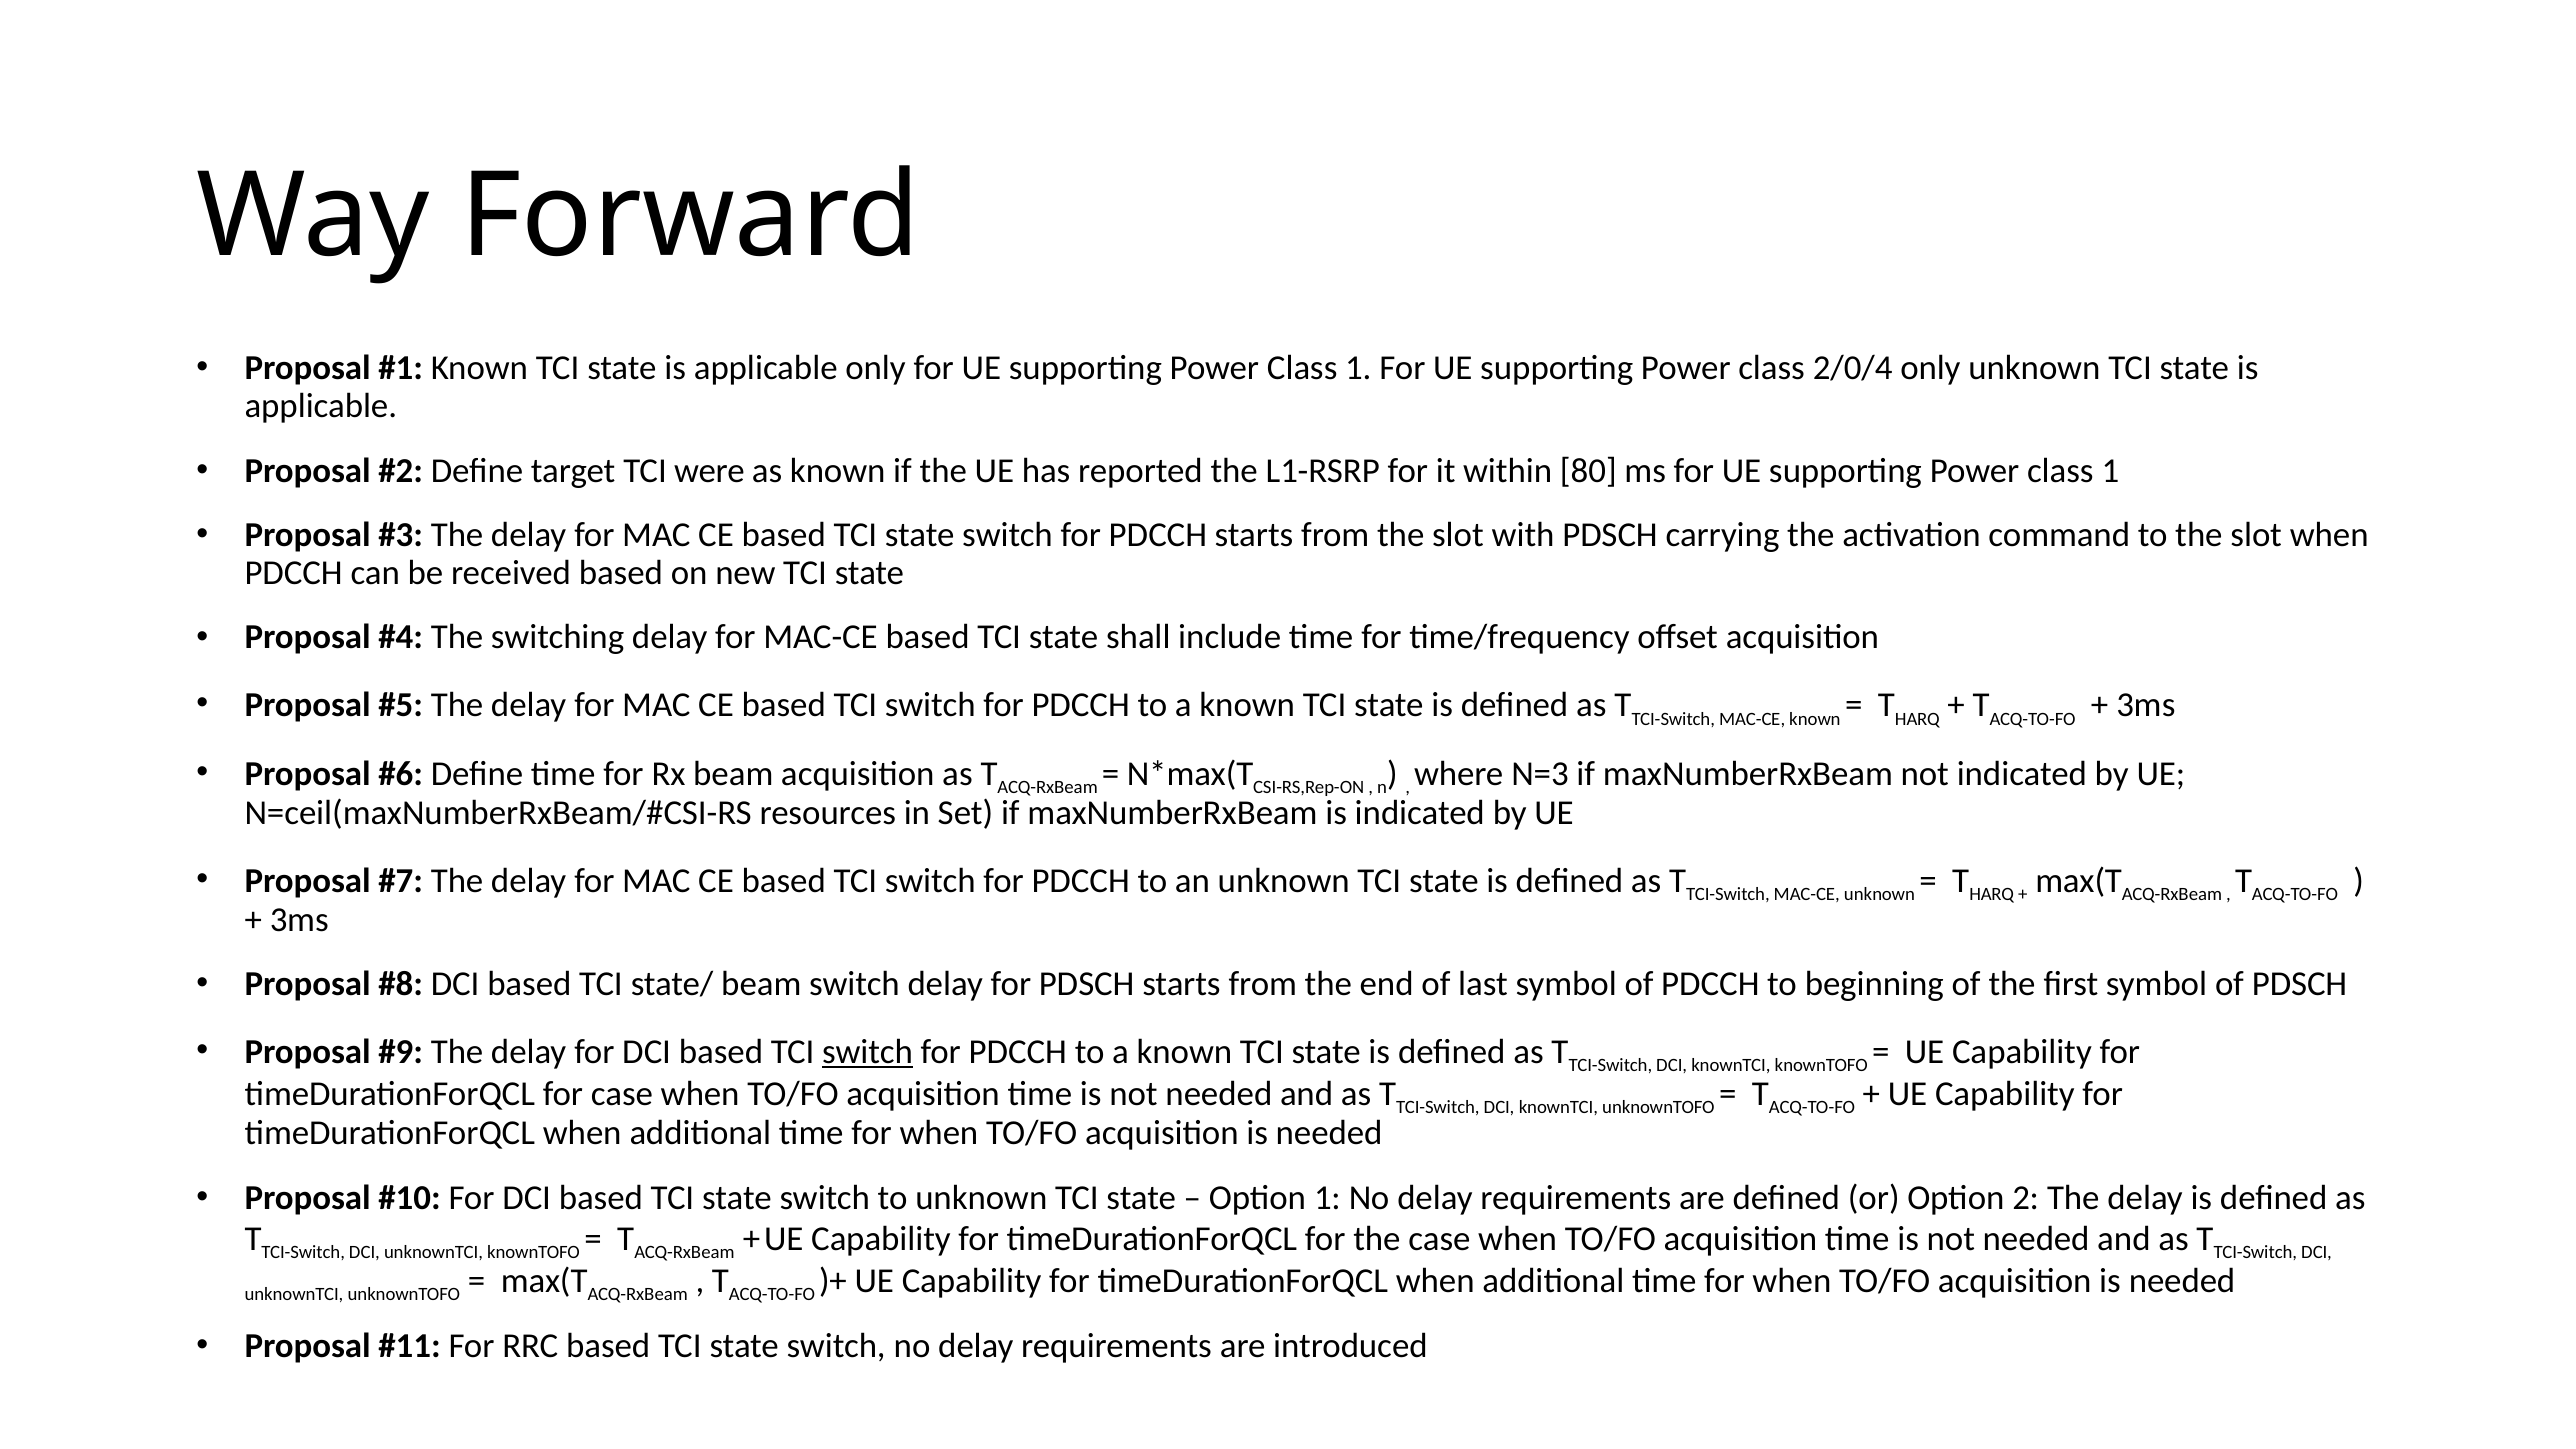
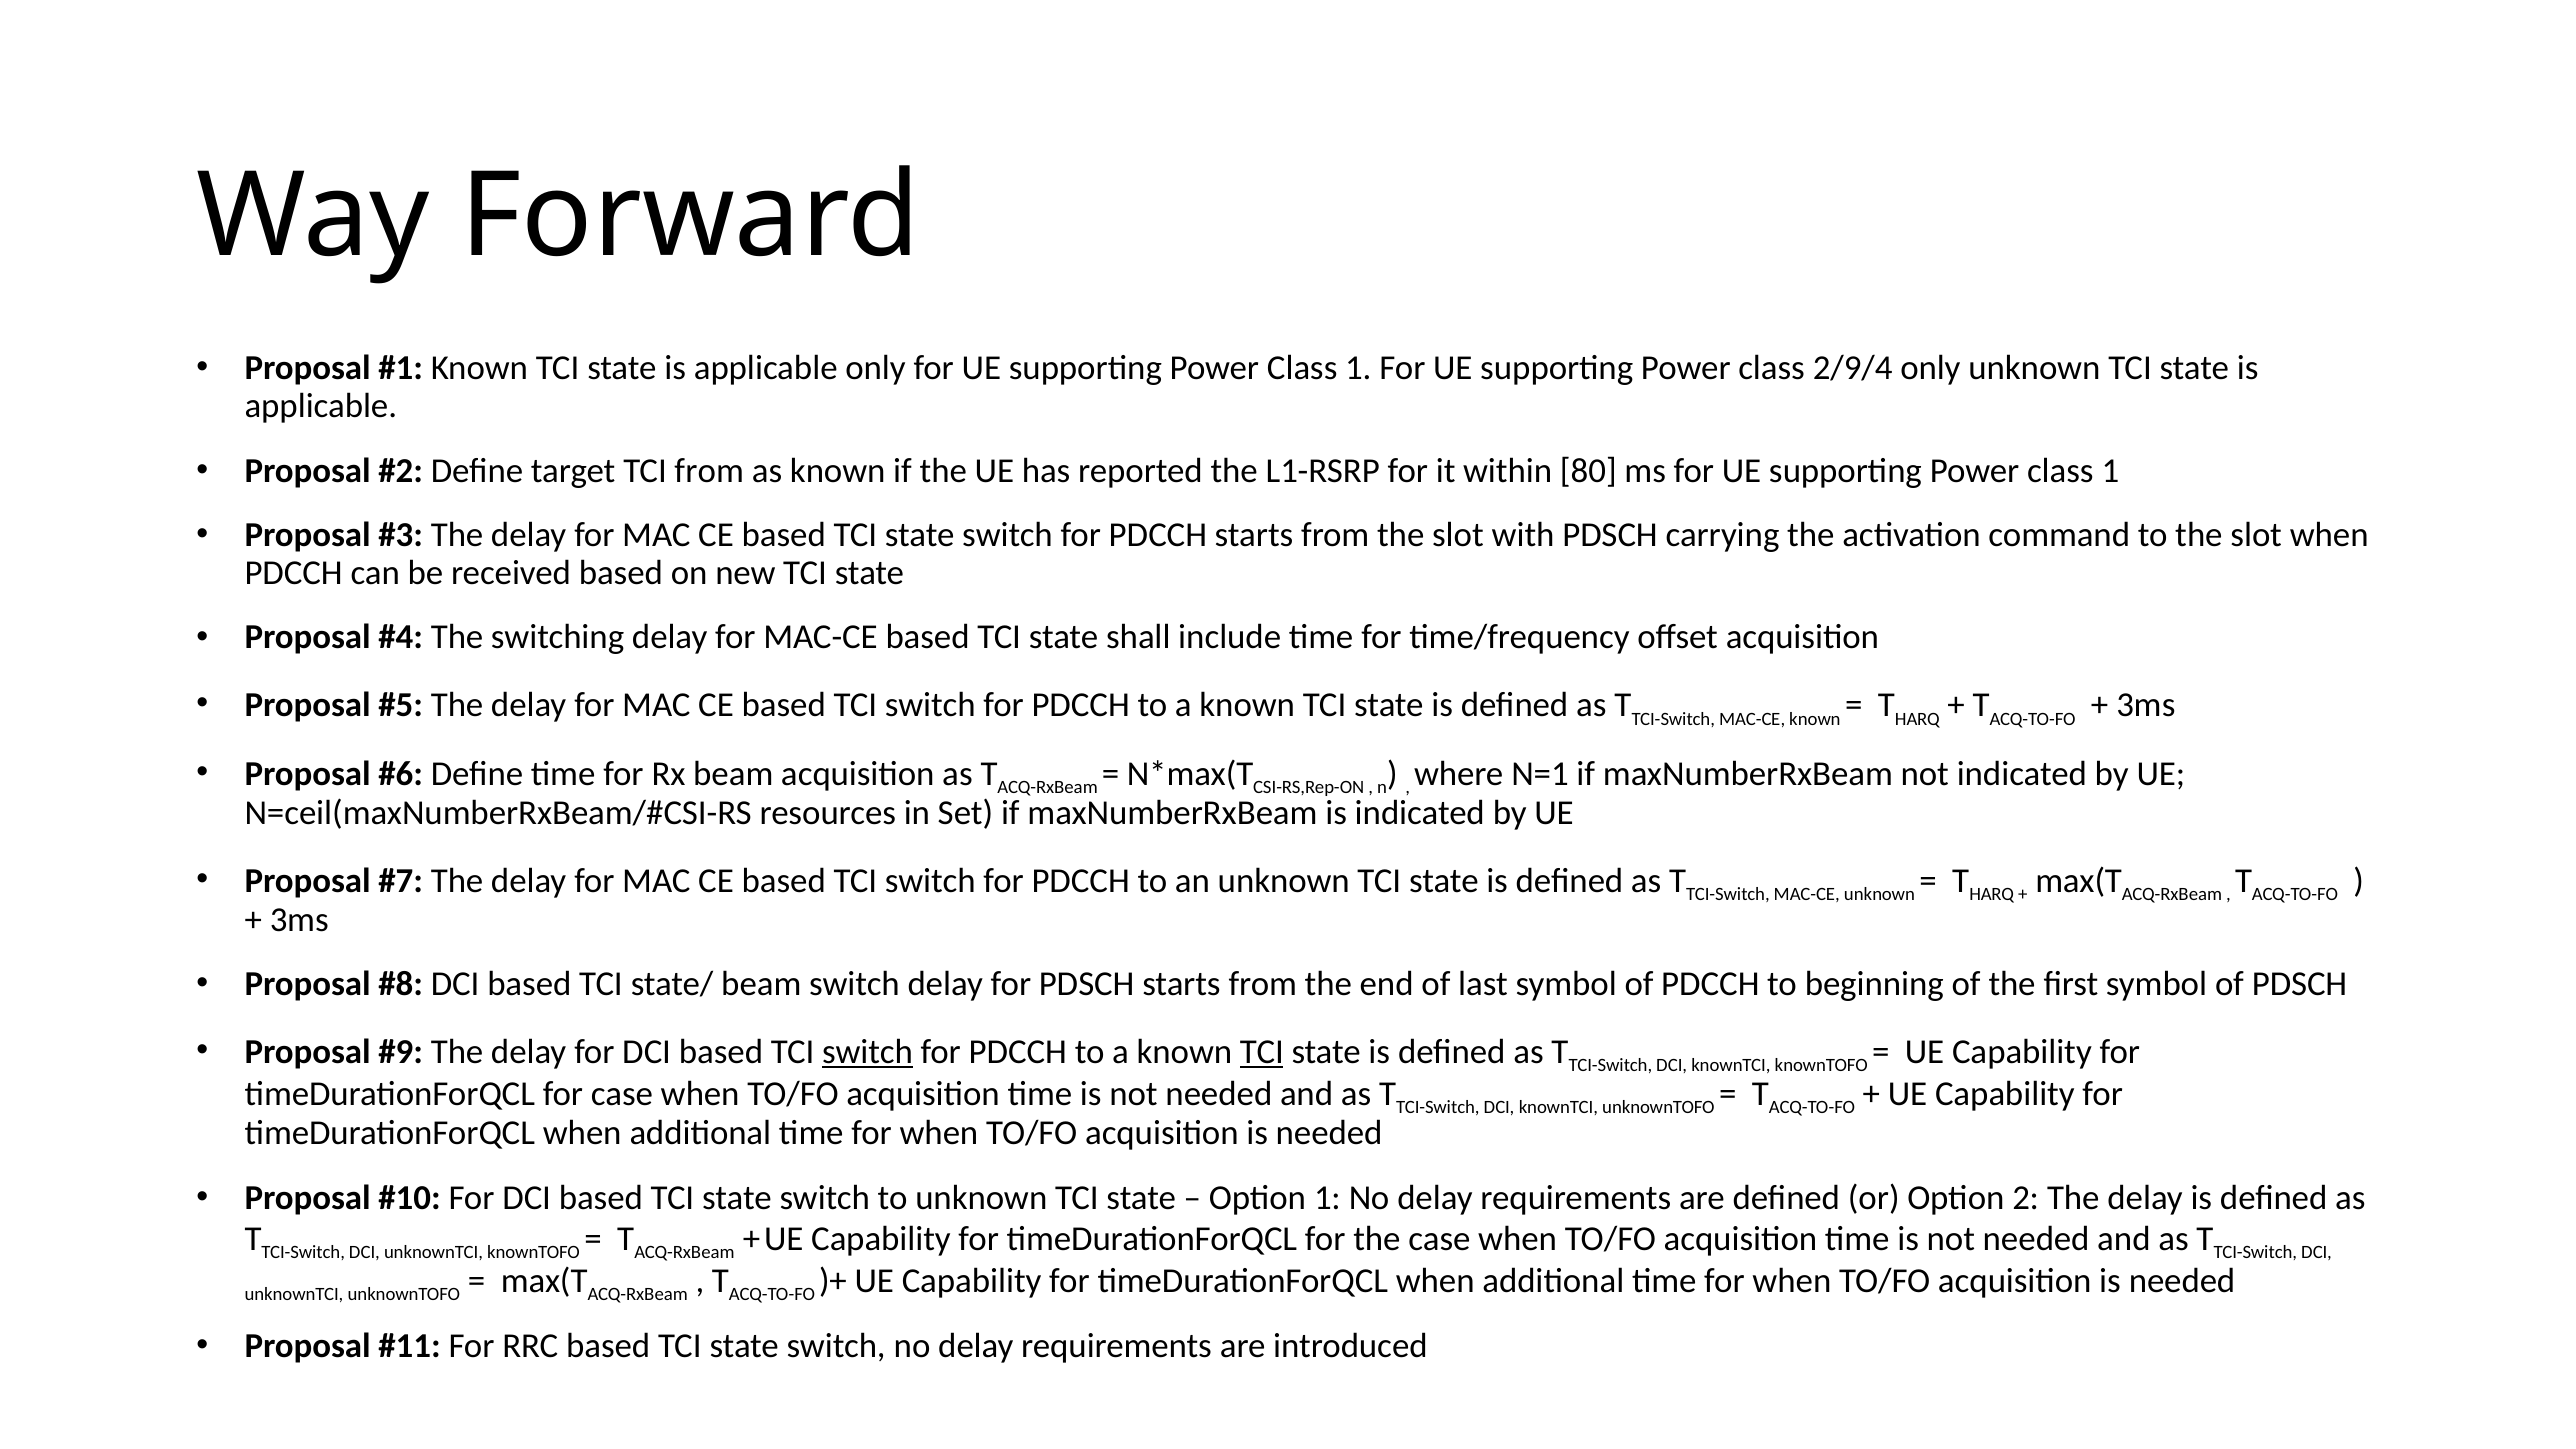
2/0/4: 2/0/4 -> 2/9/4
TCI were: were -> from
N=3: N=3 -> N=1
TCI at (1262, 1052) underline: none -> present
